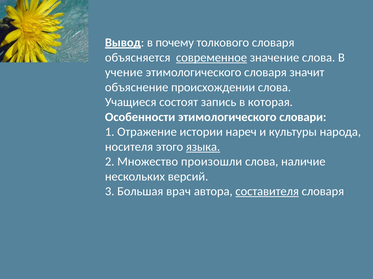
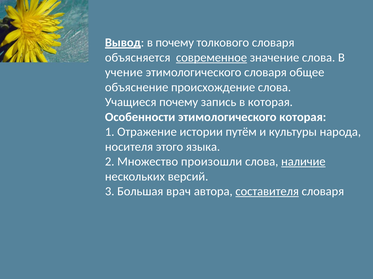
значит: значит -> общее
происхождении: происхождении -> происхождение
Учащиеся состоят: состоят -> почему
этимологического словари: словари -> которая
нареч: нареч -> путём
языка underline: present -> none
наличие underline: none -> present
